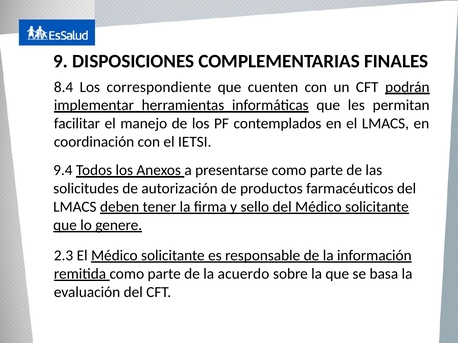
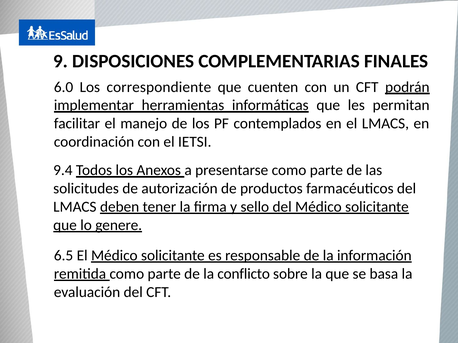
8.4: 8.4 -> 6.0
2.3: 2.3 -> 6.5
acuerdo: acuerdo -> conflicto
